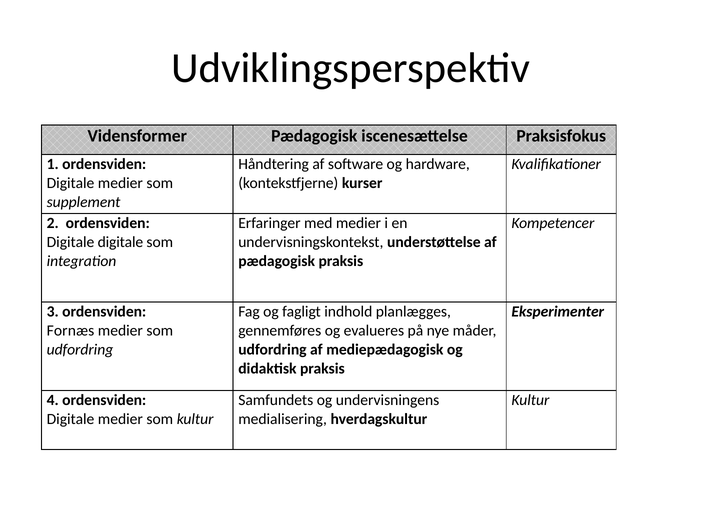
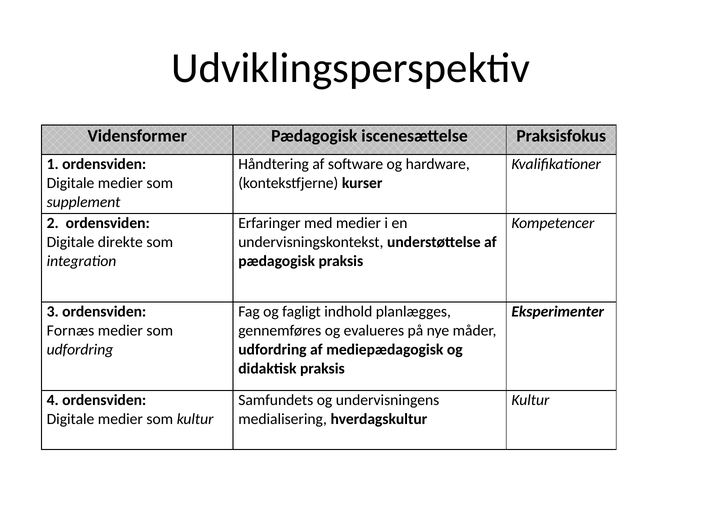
Digitale digitale: digitale -> direkte
